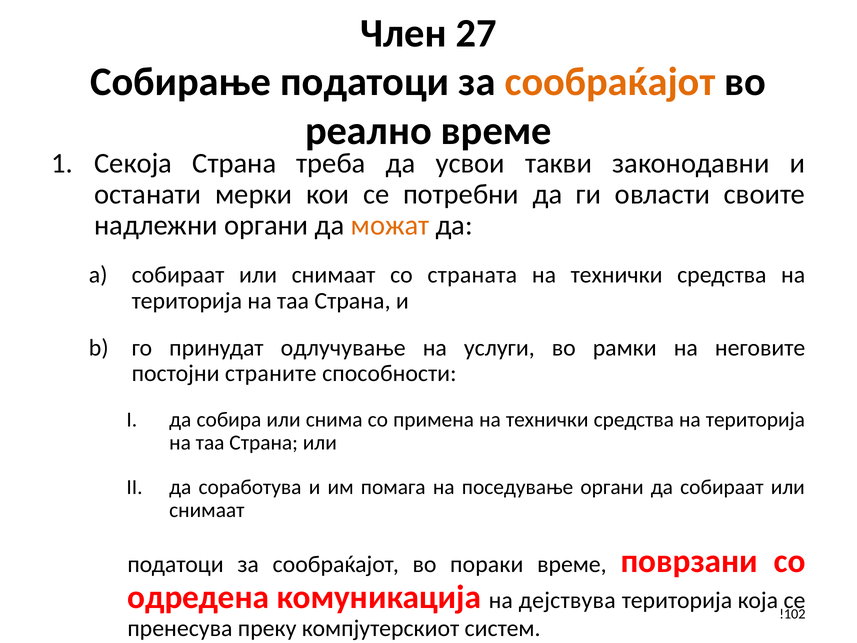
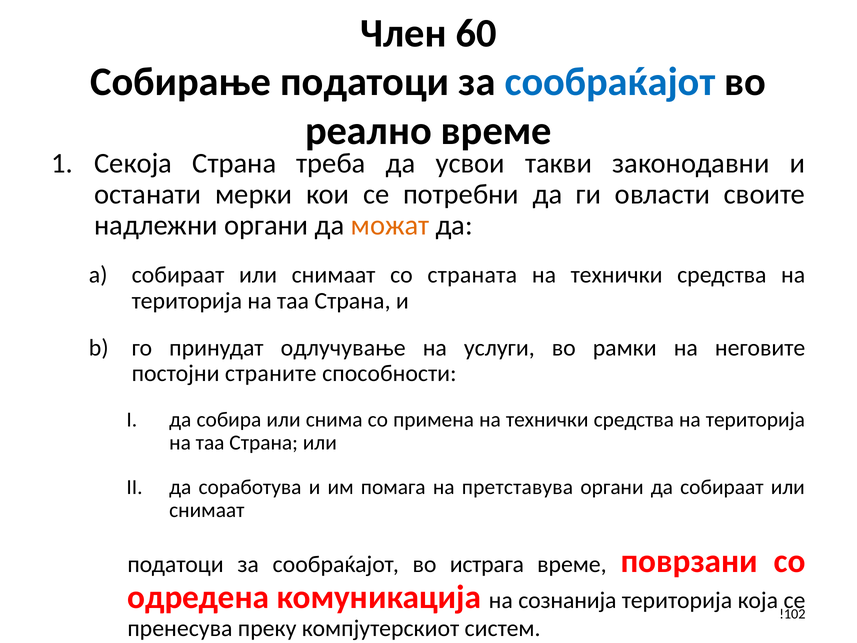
27: 27 -> 60
сообраќајот at (610, 82) colour: orange -> blue
поседување: поседување -> претставува
пораки: пораки -> истрага
дејствува: дејствува -> сознанија
